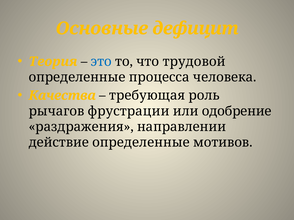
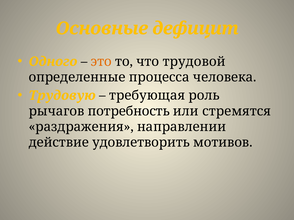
Теория: Теория -> Одного
это colour: blue -> orange
Качества: Качества -> Трудовую
фрустрации: фрустрации -> потребность
одобрение: одобрение -> стремятся
действие определенные: определенные -> удовлетворить
